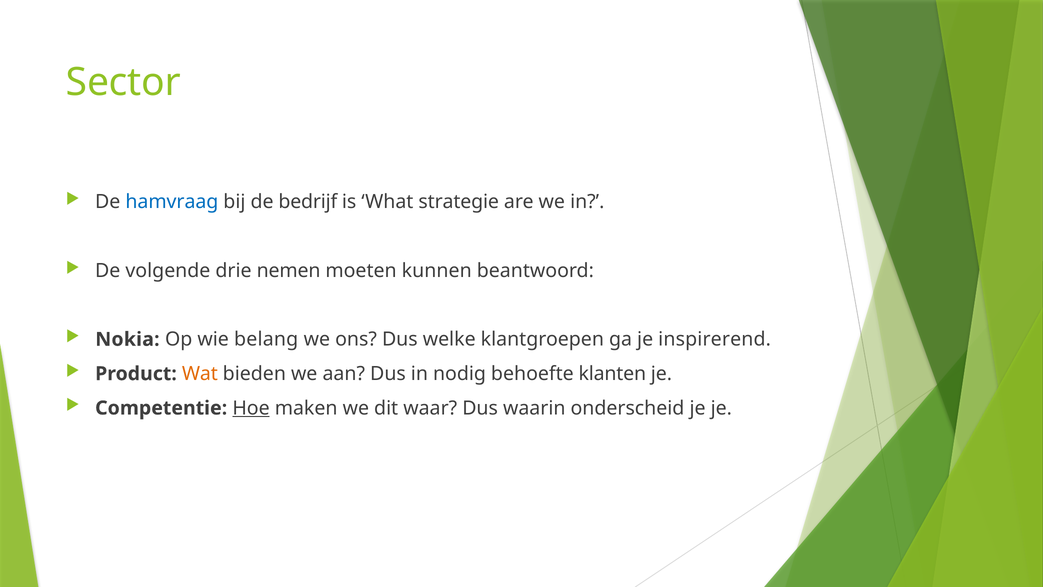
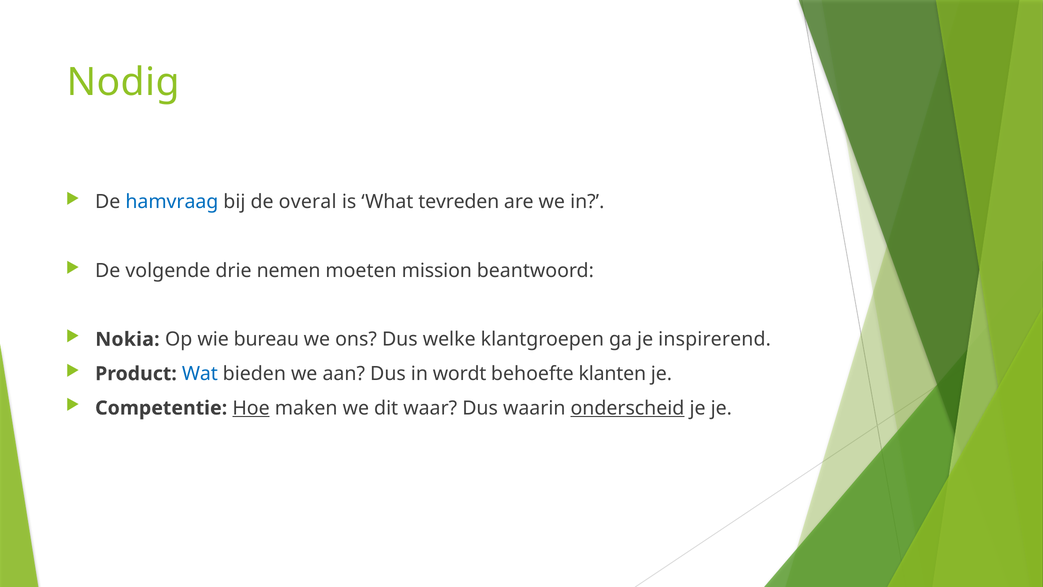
Sector: Sector -> Nodig
bedrijf: bedrijf -> overal
strategie: strategie -> tevreden
kunnen: kunnen -> mission
belang: belang -> bureau
Wat colour: orange -> blue
nodig: nodig -> wordt
onderscheid underline: none -> present
